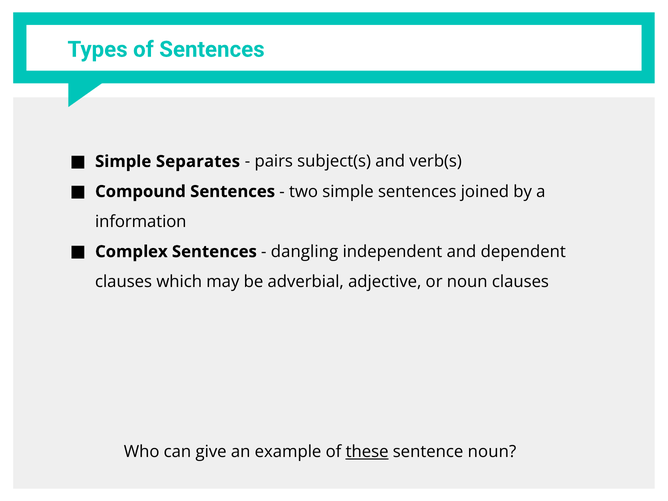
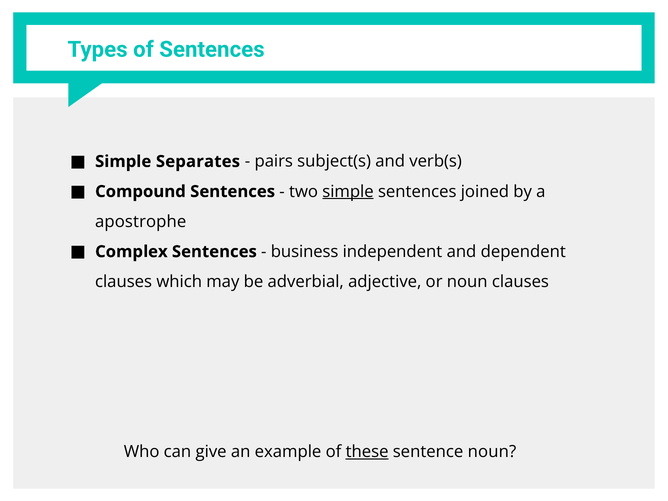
simple at (348, 192) underline: none -> present
information: information -> apostrophe
dangling: dangling -> business
